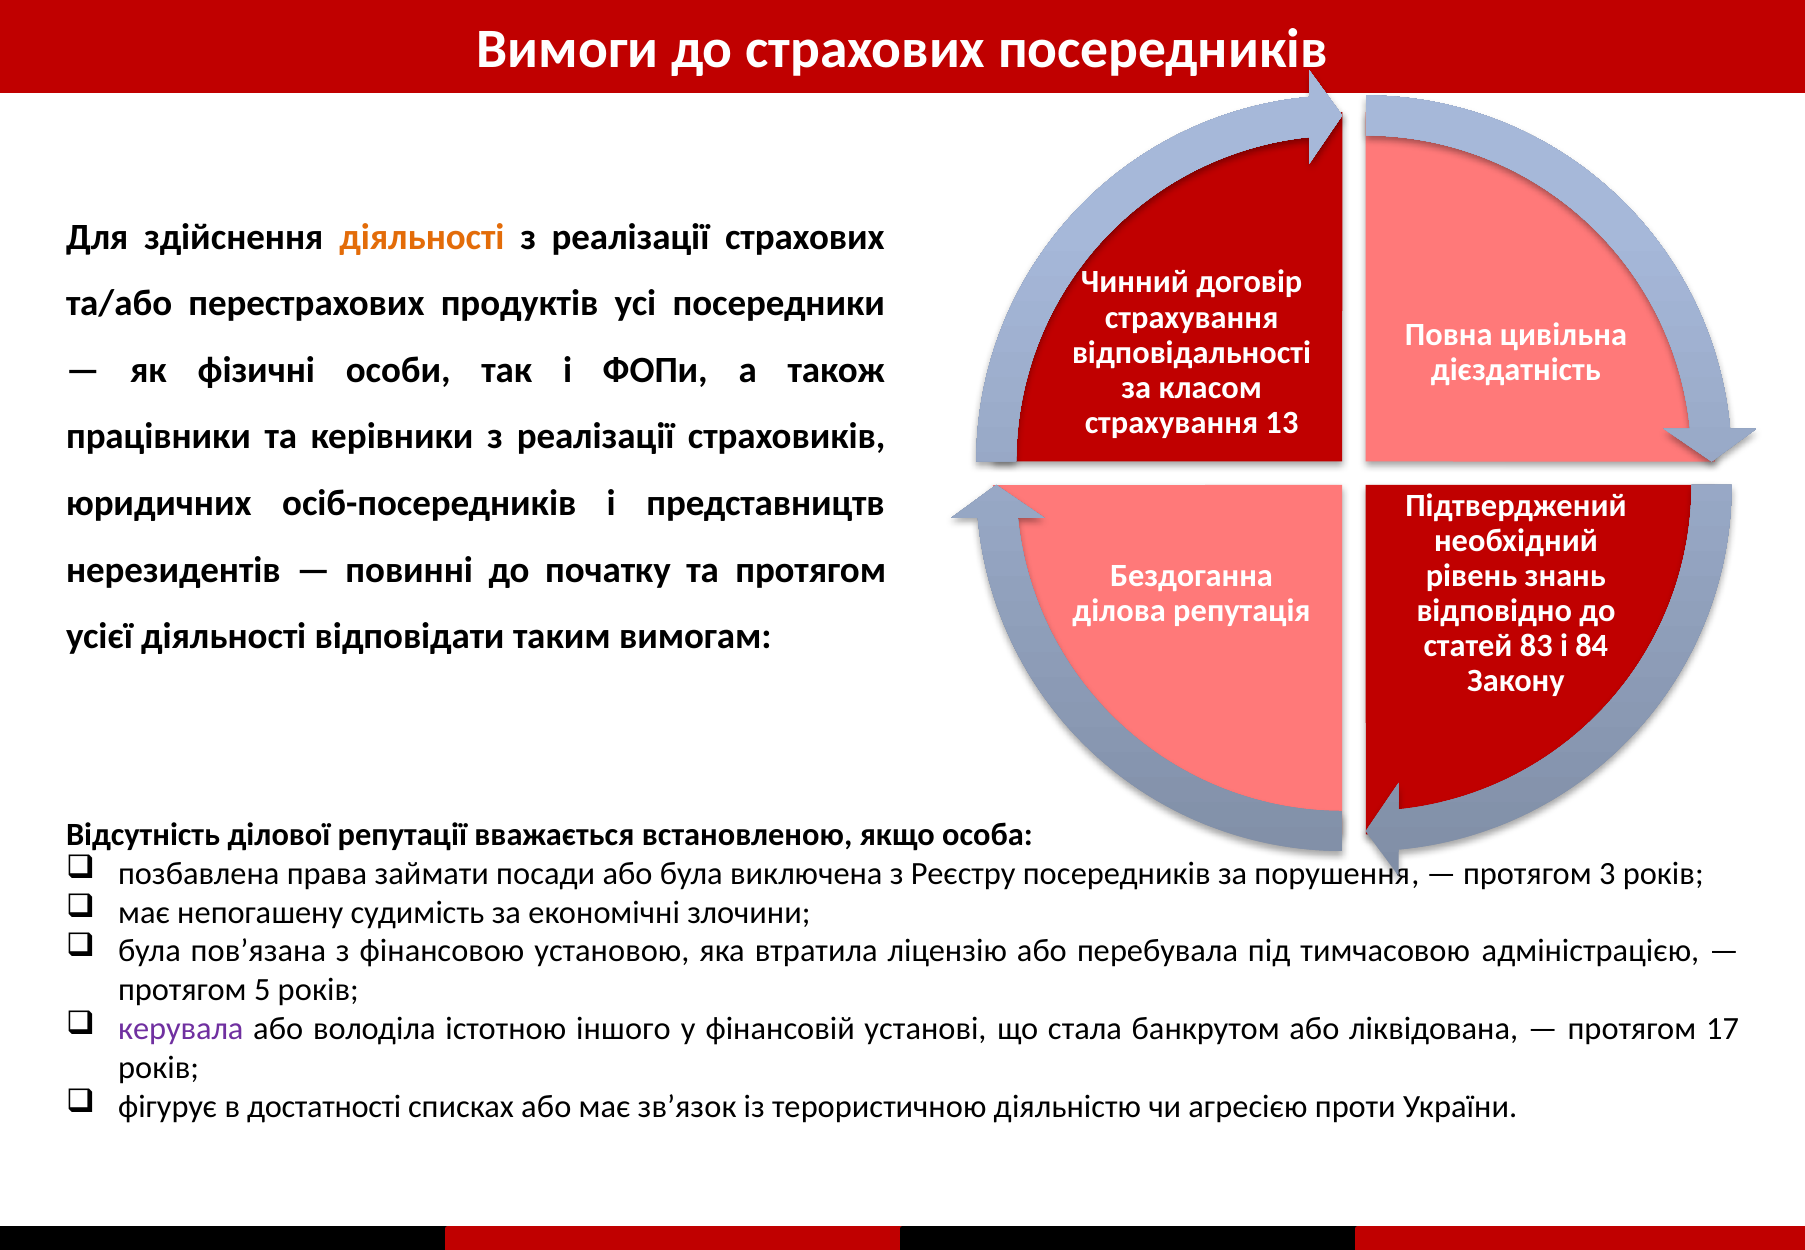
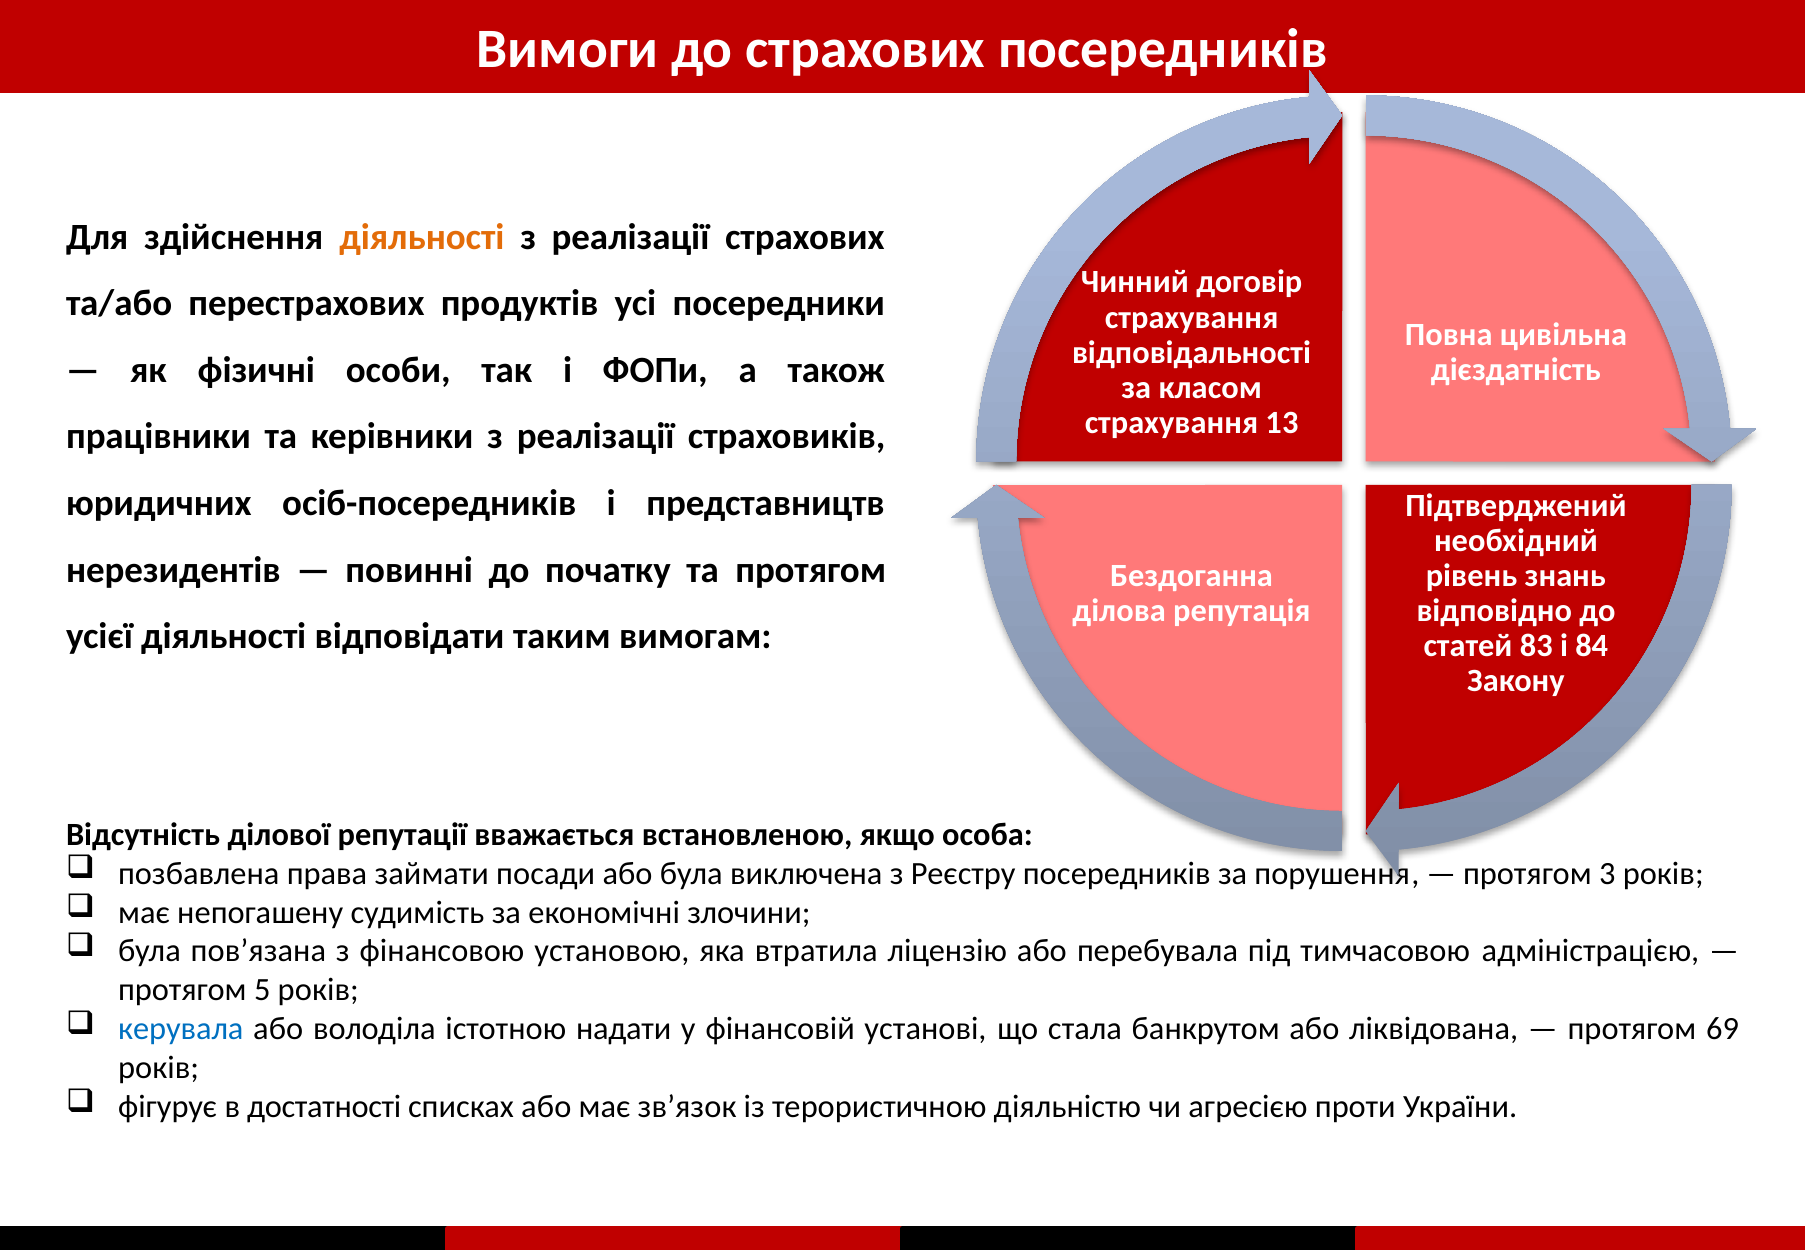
керувала colour: purple -> blue
іншого: іншого -> надати
17: 17 -> 69
